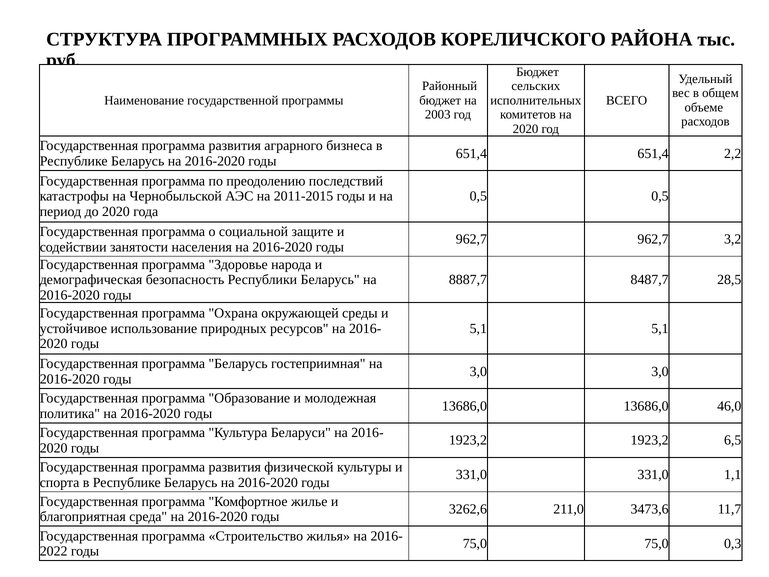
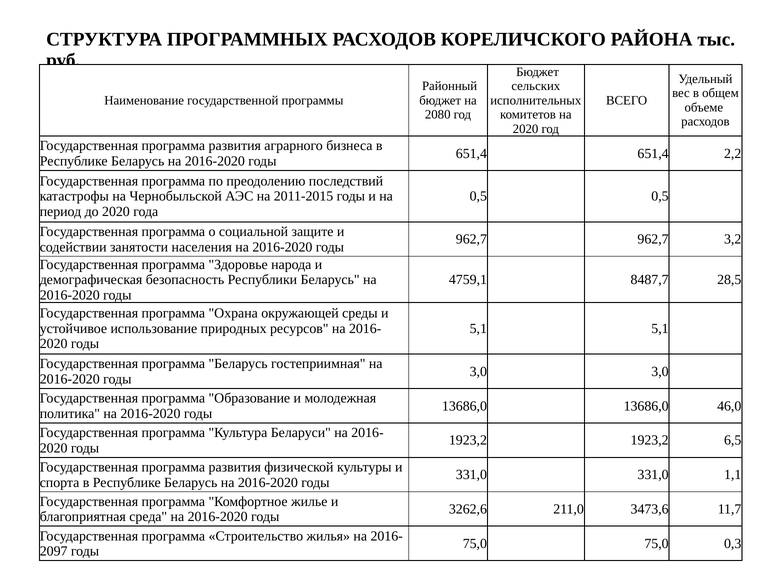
2003: 2003 -> 2080
8887,7: 8887,7 -> 4759,1
2022: 2022 -> 2097
